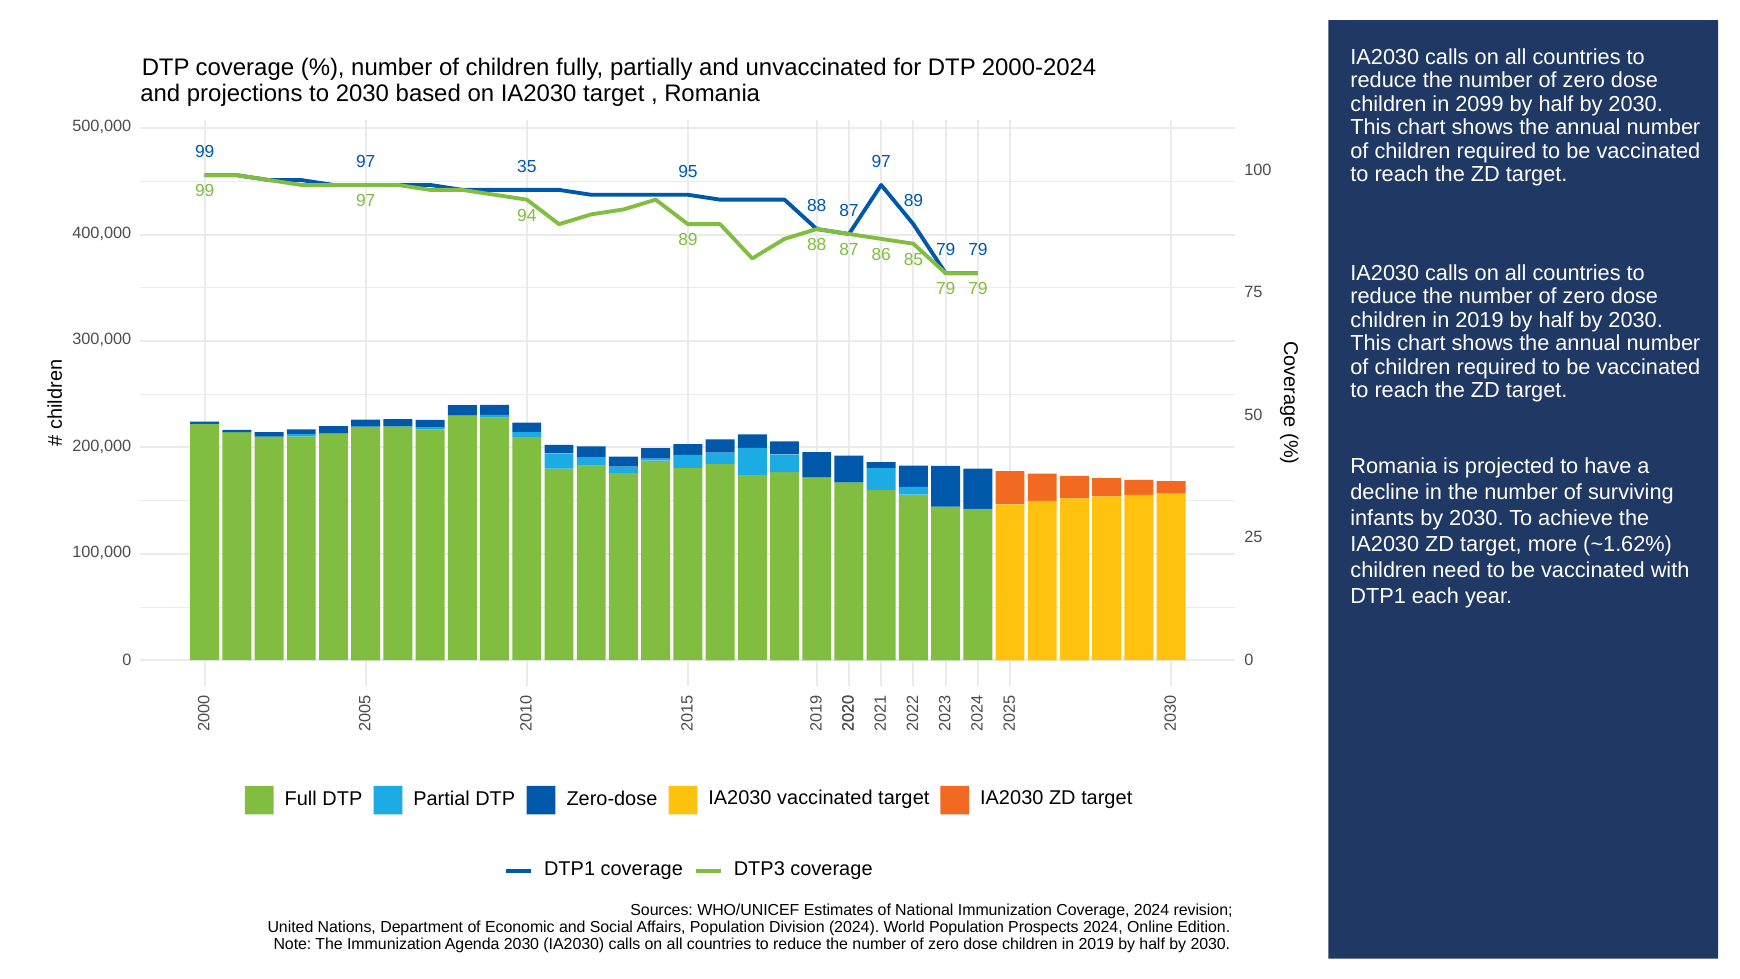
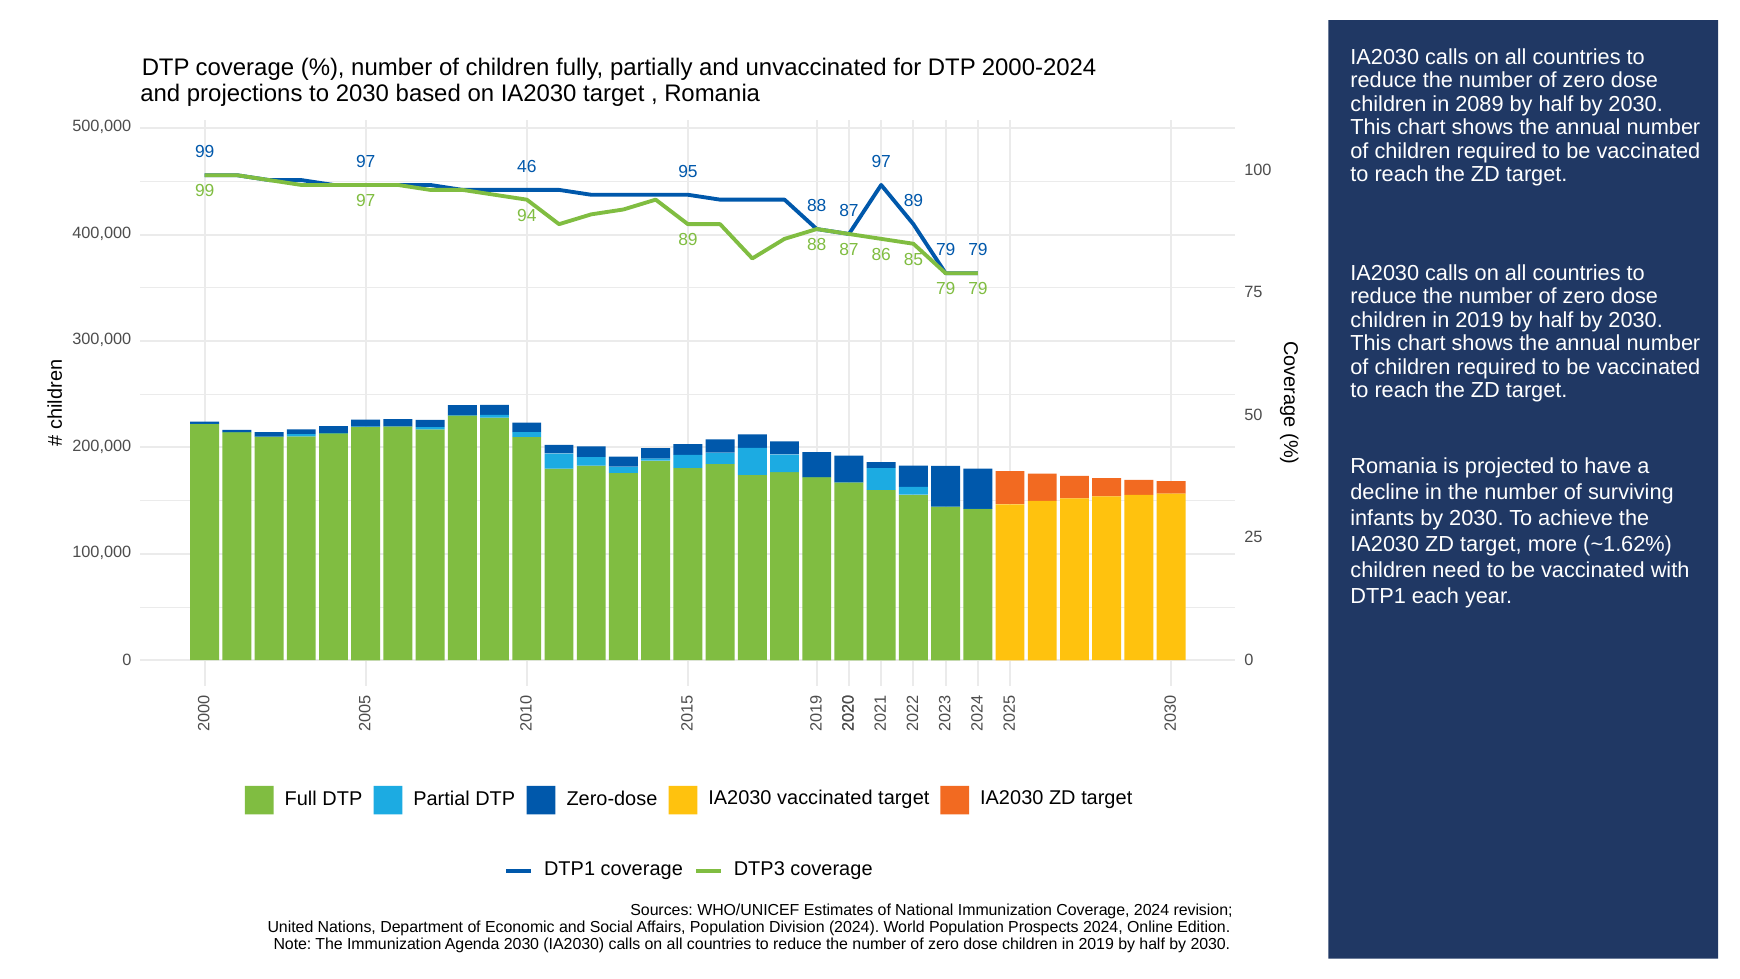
2099: 2099 -> 2089
35: 35 -> 46
